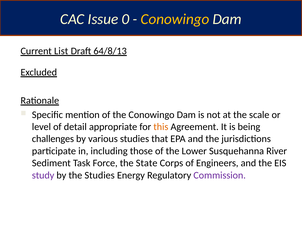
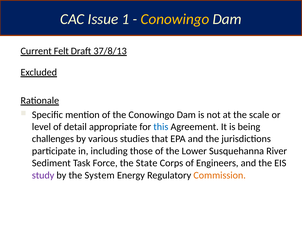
0: 0 -> 1
List: List -> Felt
64/8/13: 64/8/13 -> 37/8/13
this colour: orange -> blue
the Studies: Studies -> System
Commission colour: purple -> orange
